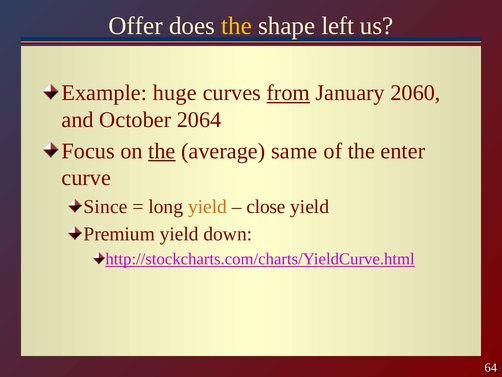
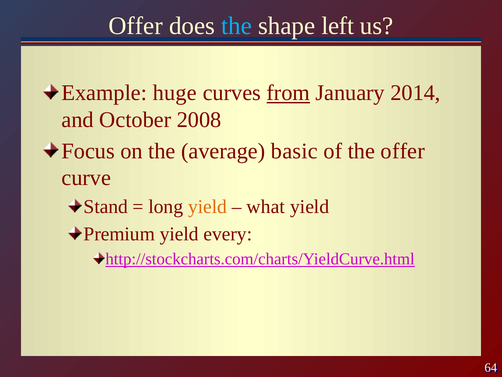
the at (237, 26) colour: yellow -> light blue
2060: 2060 -> 2014
2064: 2064 -> 2008
the at (162, 151) underline: present -> none
same: same -> basic
the enter: enter -> offer
Since: Since -> Stand
close: close -> what
down: down -> every
